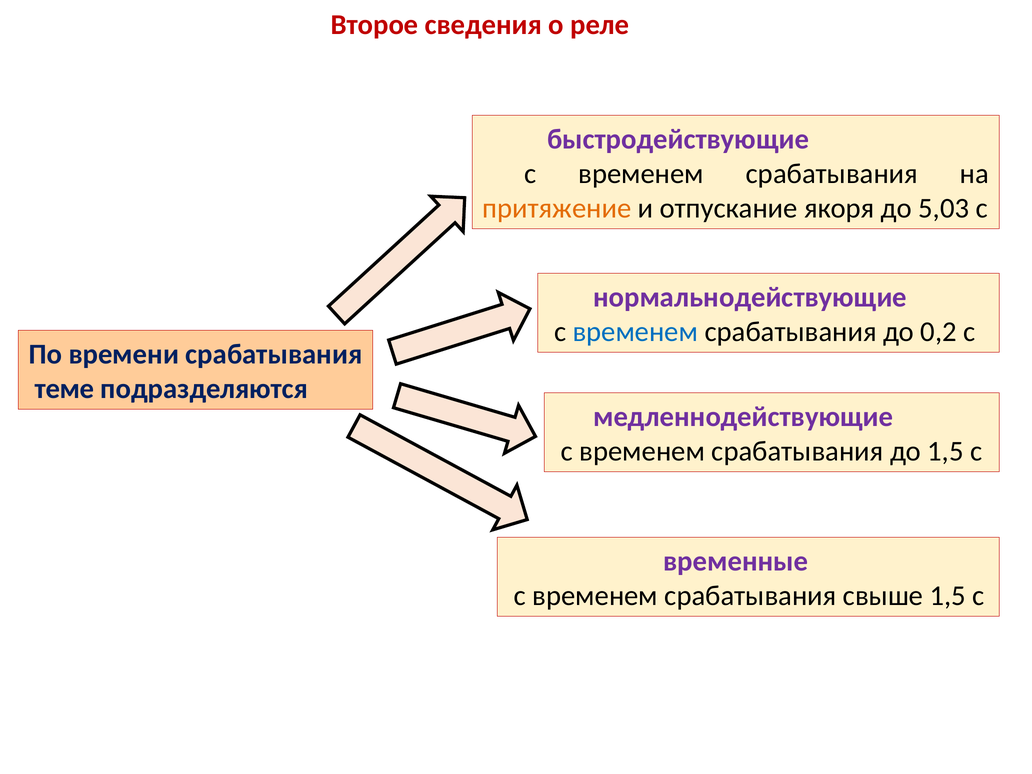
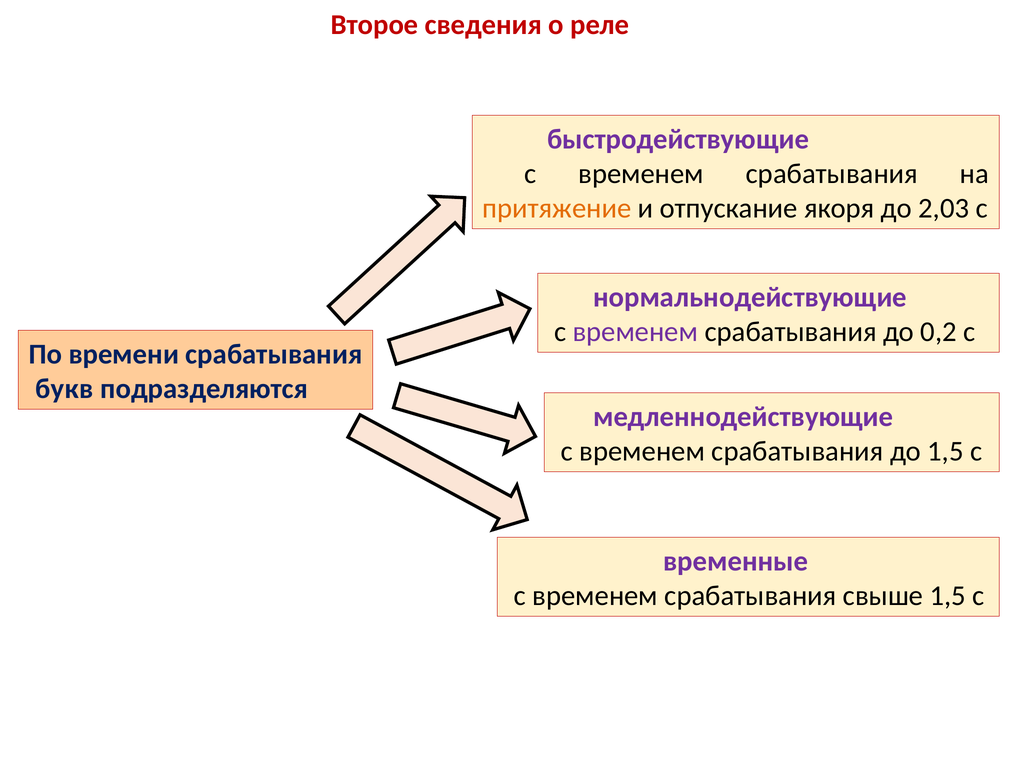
5,03: 5,03 -> 2,03
временем at (635, 332) colour: blue -> purple
теме: теме -> букв
